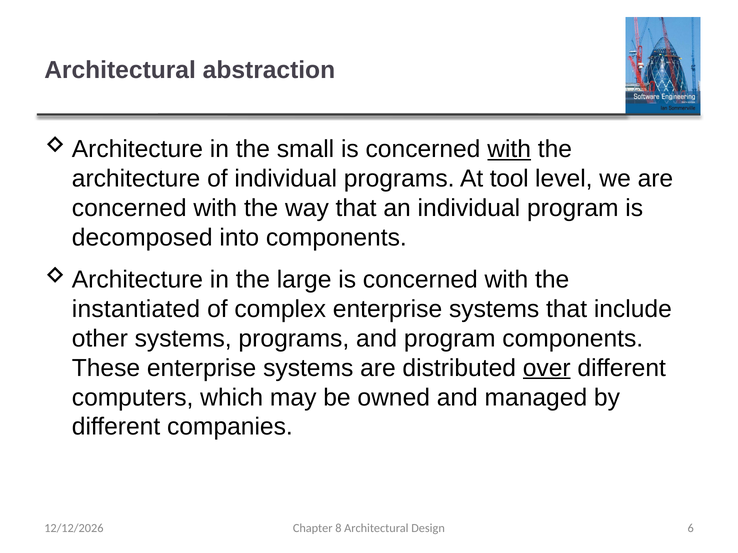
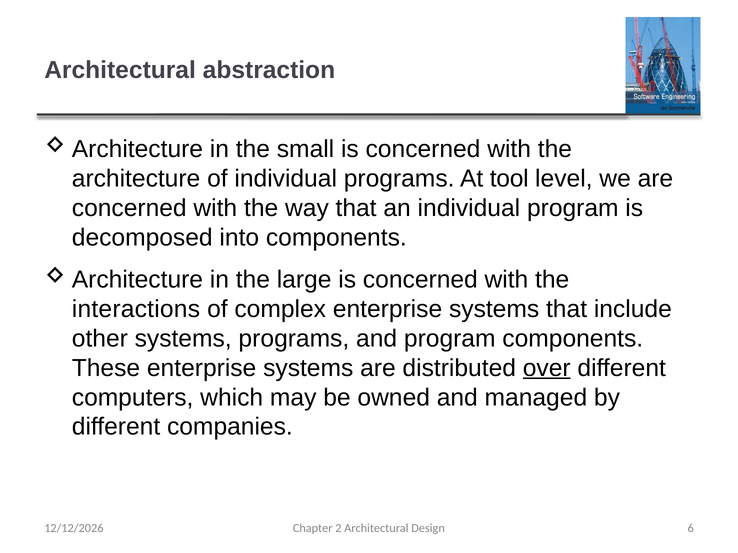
with at (509, 149) underline: present -> none
instantiated: instantiated -> interactions
8: 8 -> 2
